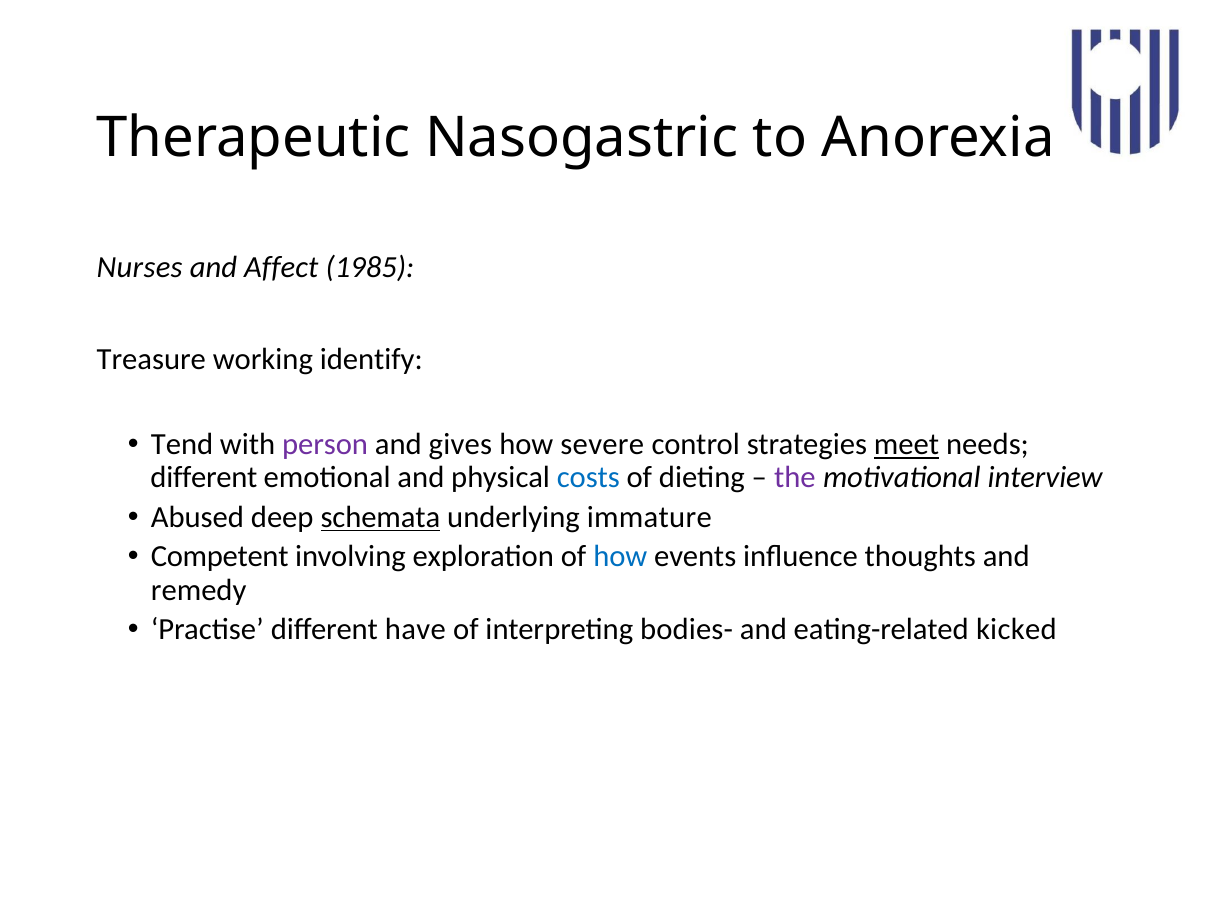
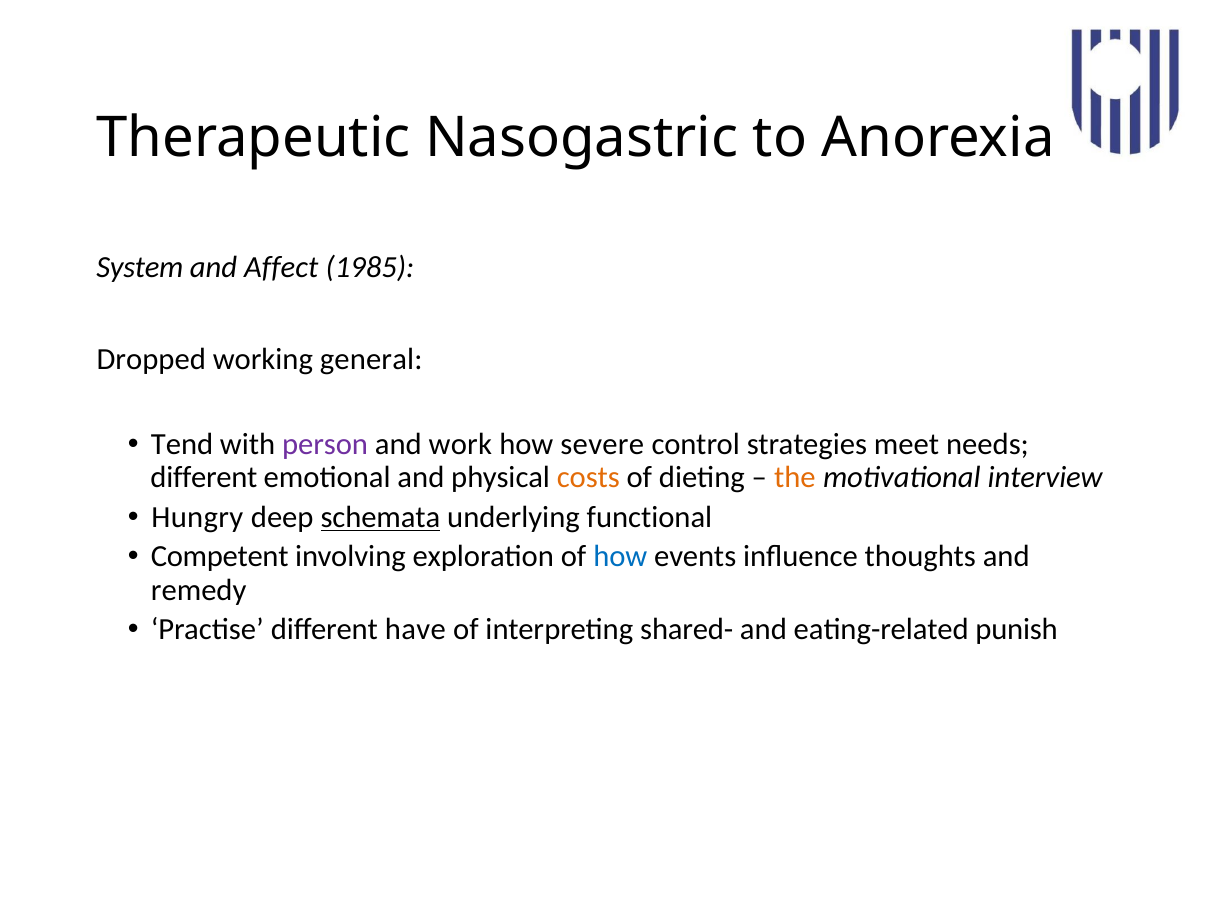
Nurses: Nurses -> System
Treasure: Treasure -> Dropped
identify: identify -> general
gives: gives -> work
meet underline: present -> none
costs colour: blue -> orange
the colour: purple -> orange
Abused: Abused -> Hungry
immature: immature -> functional
bodies-: bodies- -> shared-
kicked: kicked -> punish
